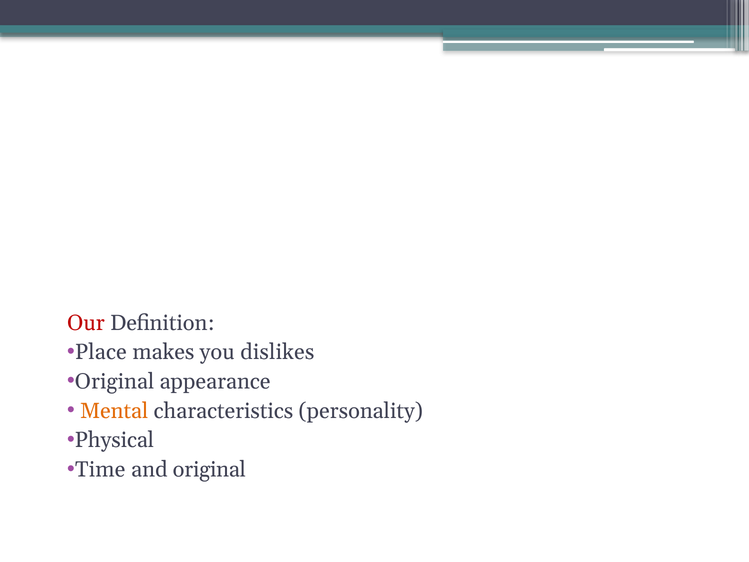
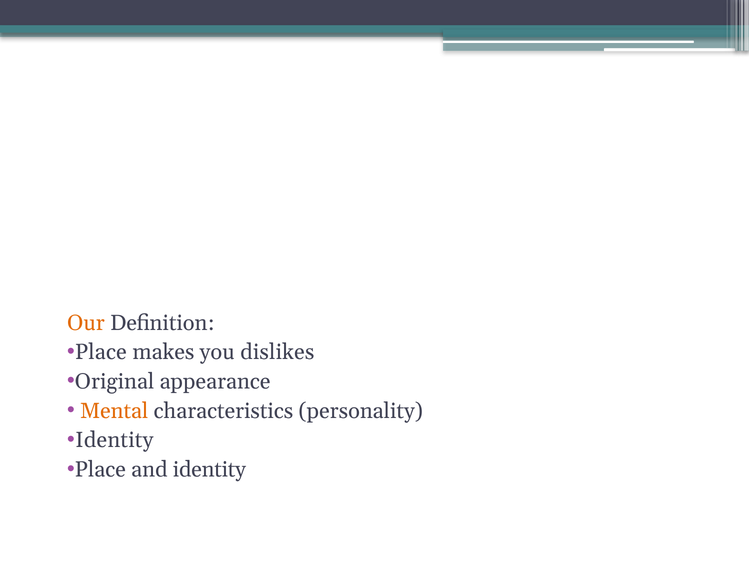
Our colour: red -> orange
Physical at (114, 440): Physical -> Identity
Time at (100, 469): Time -> Place
and original: original -> identity
